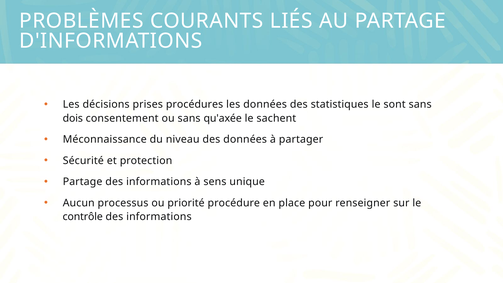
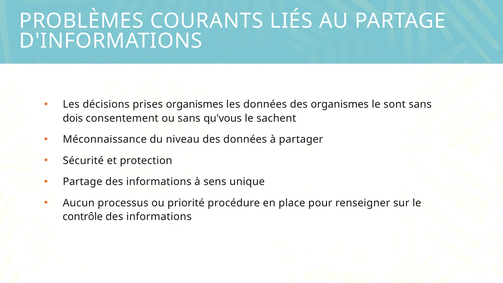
prises procédures: procédures -> organismes
des statistiques: statistiques -> organismes
qu'axée: qu'axée -> qu'vous
